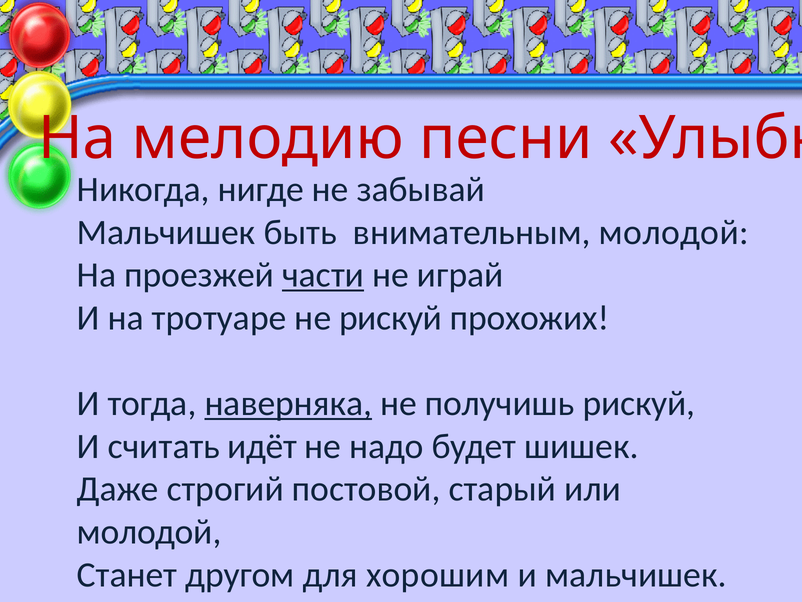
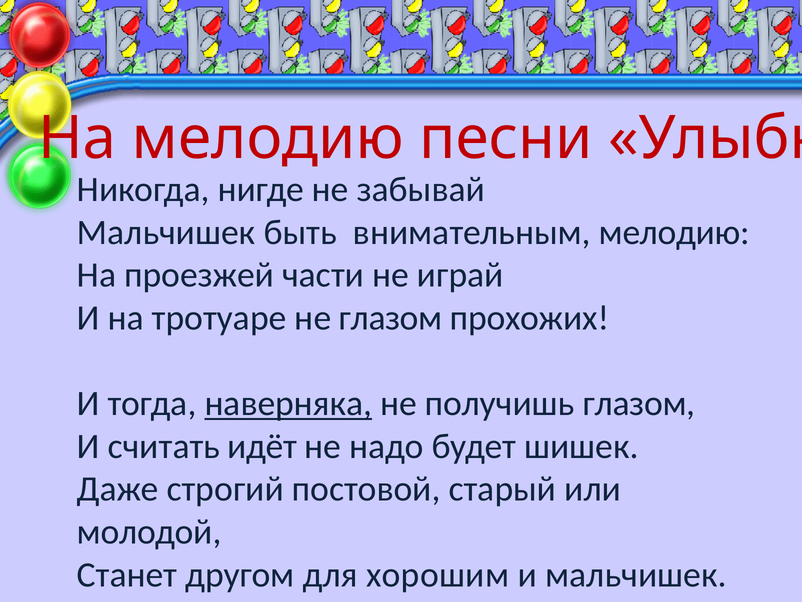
внимательным молодой: молодой -> мелодию
части underline: present -> none
не рискуй: рискуй -> глазом
получишь рискуй: рискуй -> глазом
